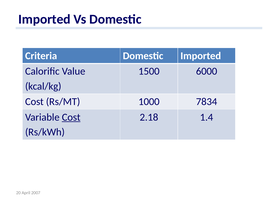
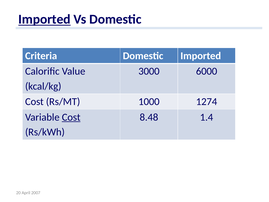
Imported at (44, 19) underline: none -> present
1500: 1500 -> 3000
7834: 7834 -> 1274
2.18: 2.18 -> 8.48
